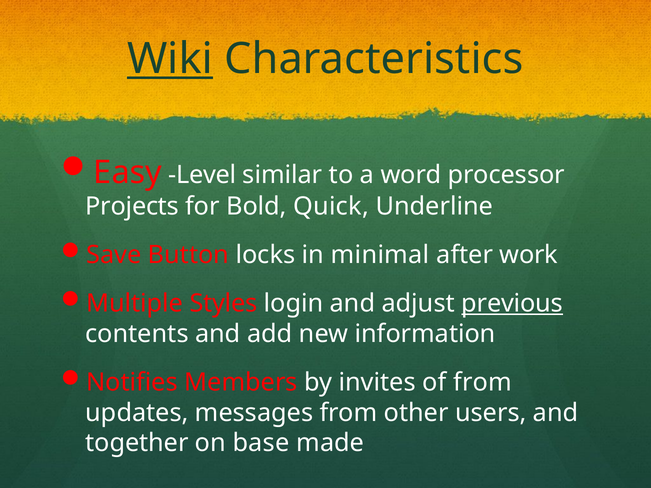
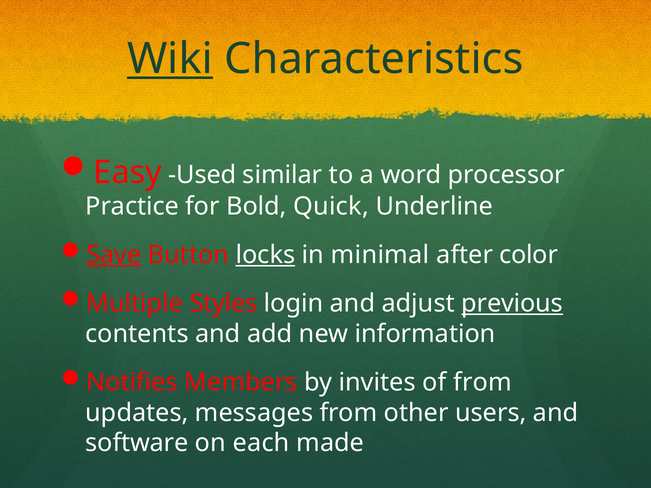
Level: Level -> Used
Projects: Projects -> Practice
Save underline: none -> present
locks underline: none -> present
work: work -> color
together: together -> software
base: base -> each
